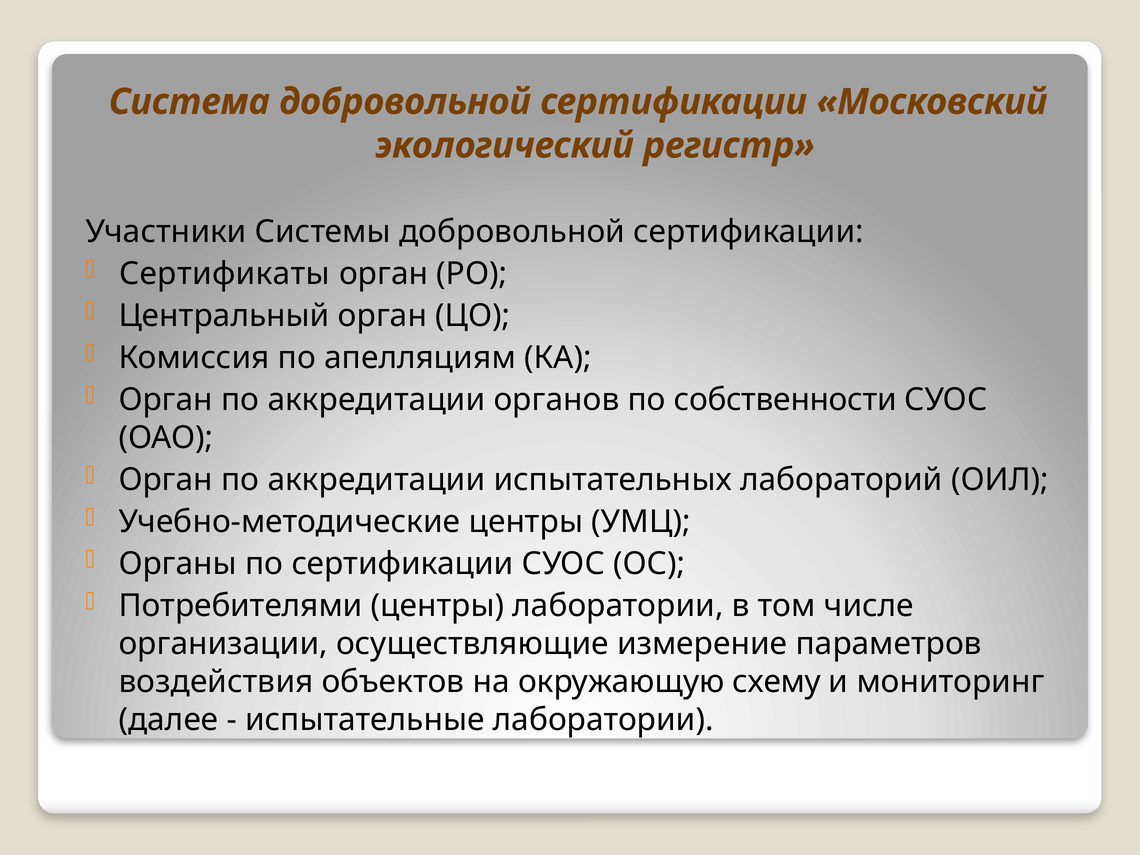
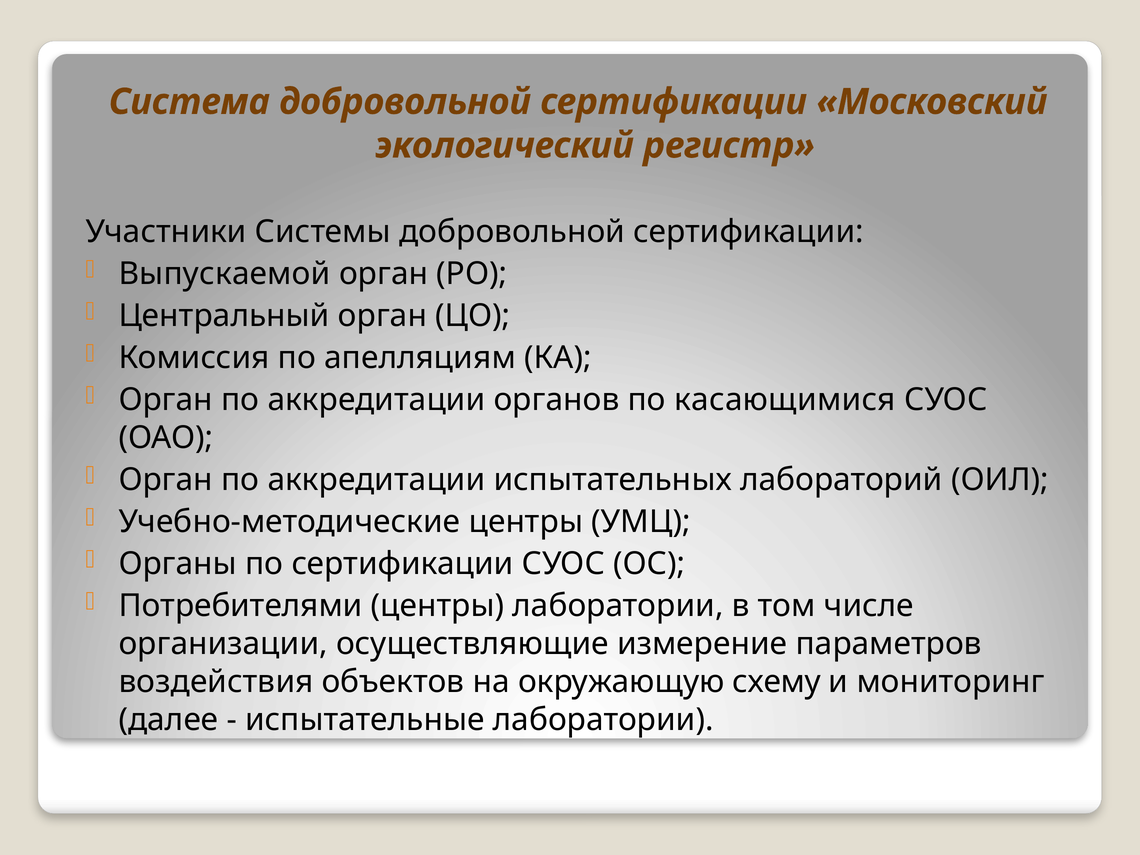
Сертификаты: Сертификаты -> Выпускаемой
собственности: собственности -> касающимися
